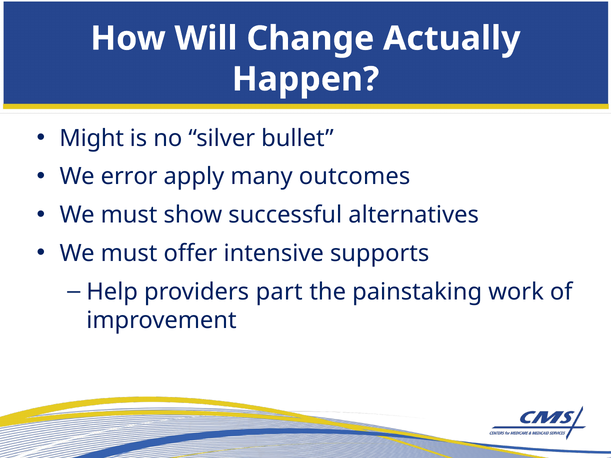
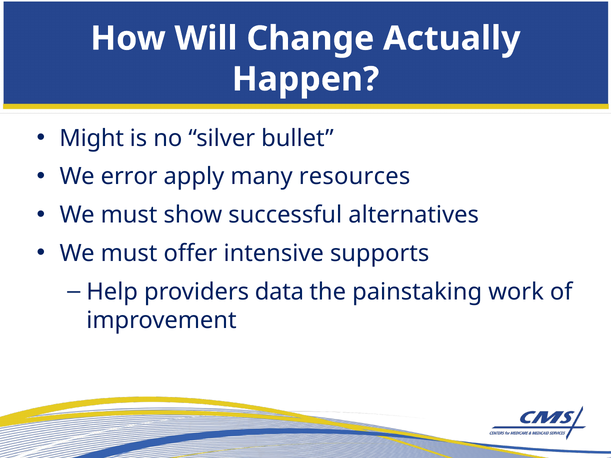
outcomes: outcomes -> resources
part: part -> data
